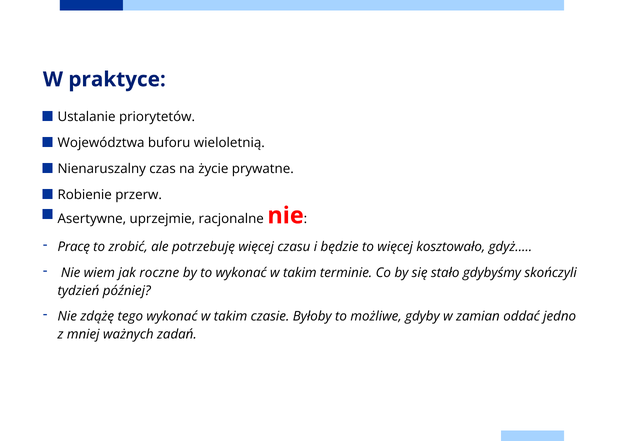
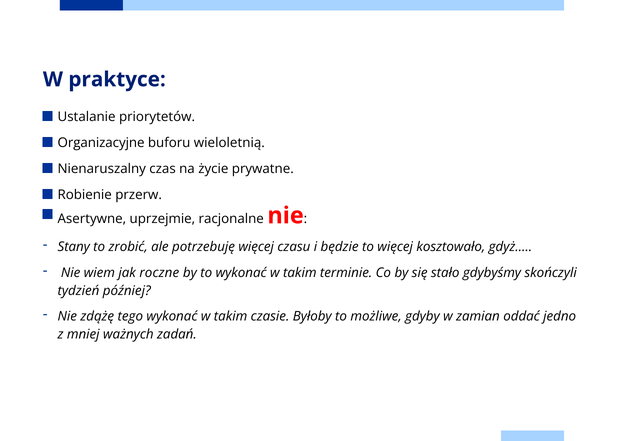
Województwa: Województwa -> Organizacyjne
Pracę: Pracę -> Stany
